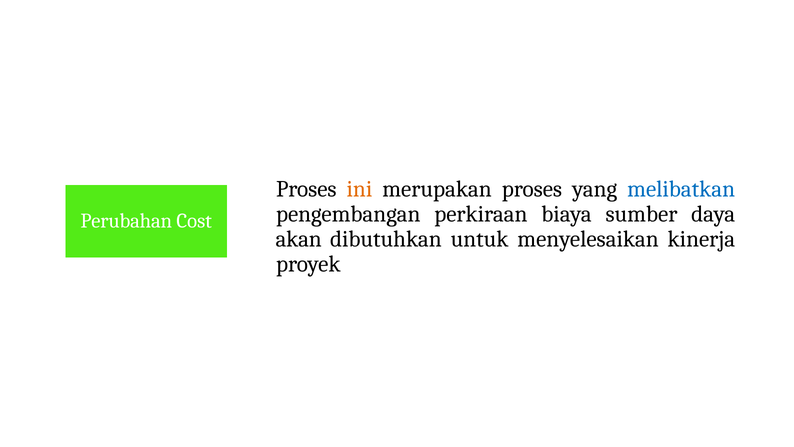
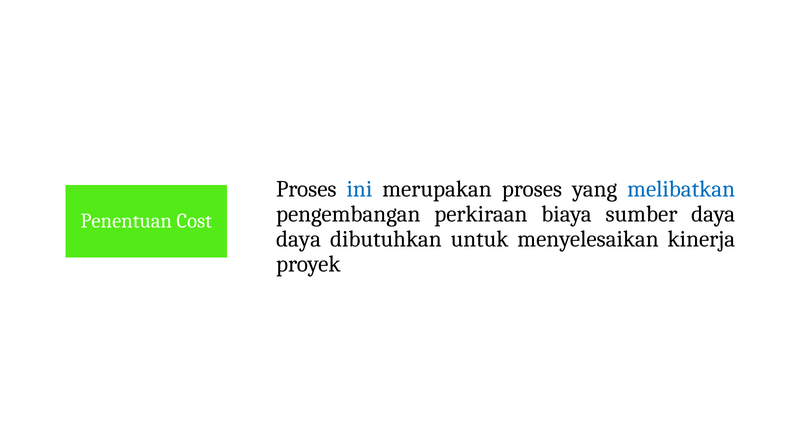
ini colour: orange -> blue
Perubahan: Perubahan -> Penentuan
akan at (299, 239): akan -> daya
